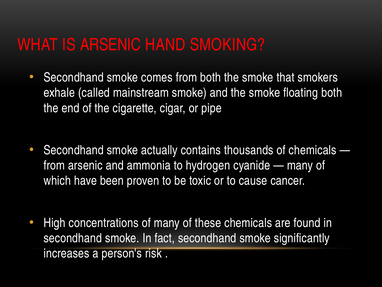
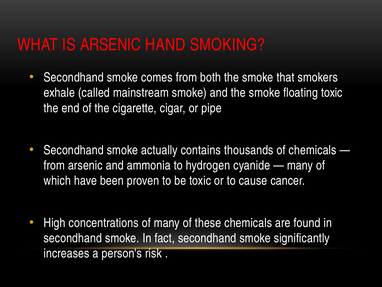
floating both: both -> toxic
